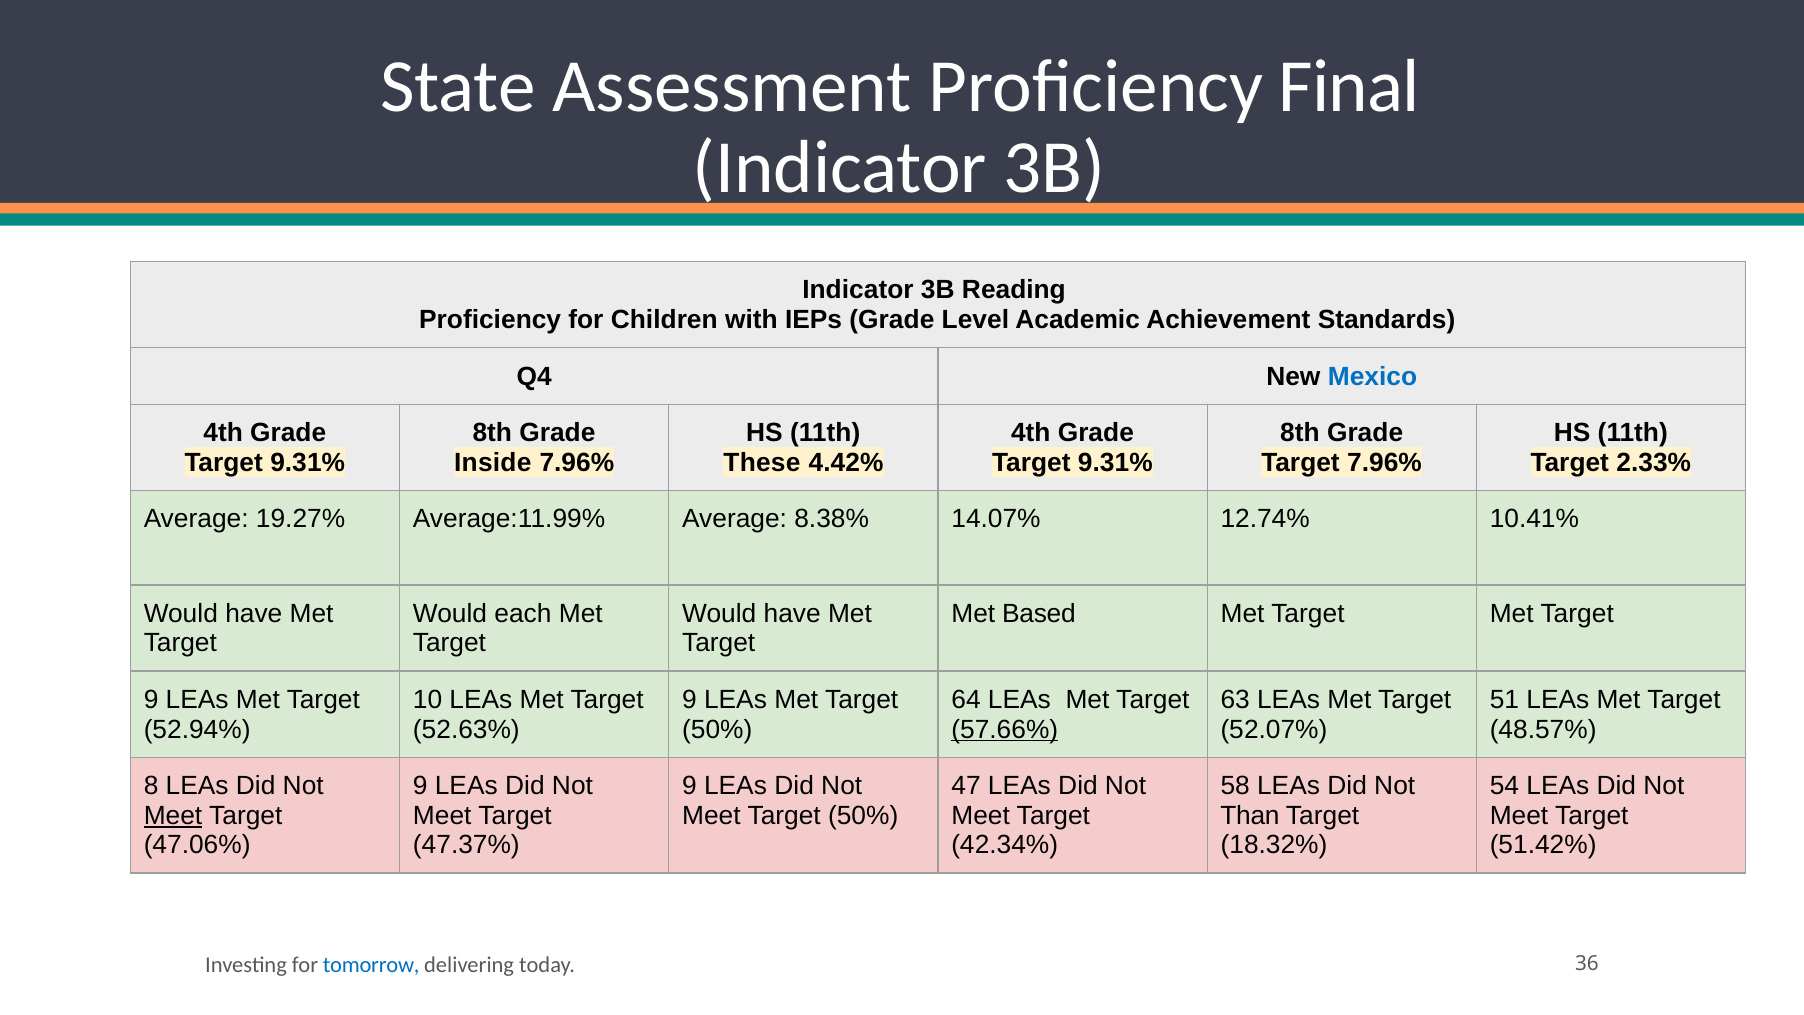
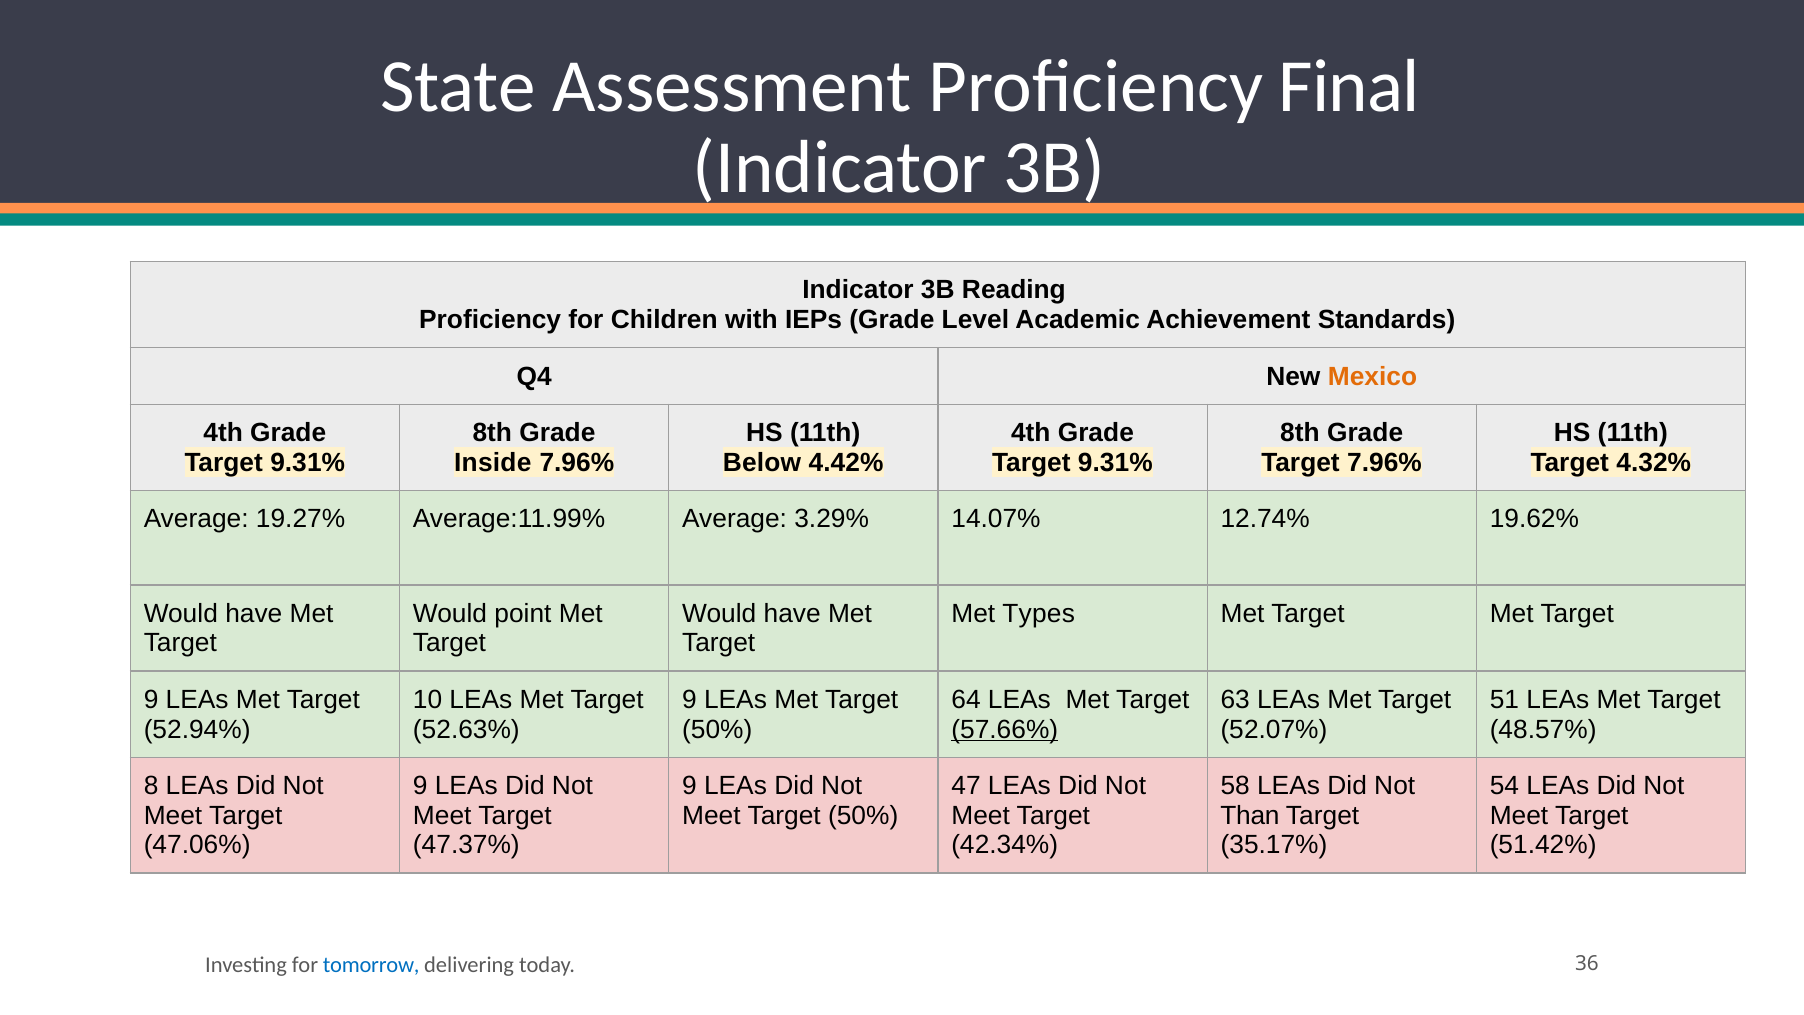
Mexico colour: blue -> orange
These: These -> Below
2.33%: 2.33% -> 4.32%
8.38%: 8.38% -> 3.29%
10.41%: 10.41% -> 19.62%
each: each -> point
Based: Based -> Types
Meet at (173, 815) underline: present -> none
18.32%: 18.32% -> 35.17%
